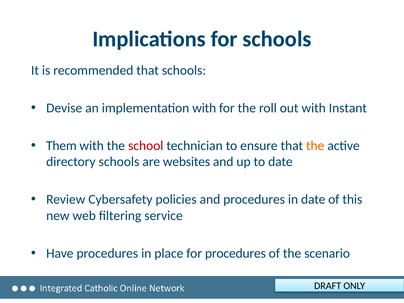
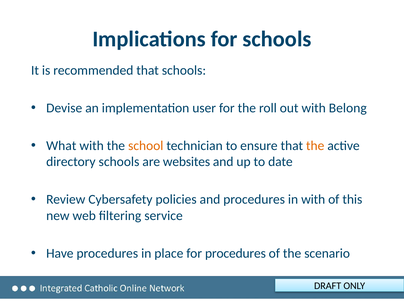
implementation with: with -> user
Instant: Instant -> Belong
Them: Them -> What
school colour: red -> orange
in date: date -> with
